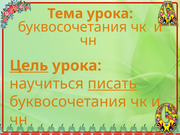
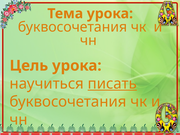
Цель underline: present -> none
